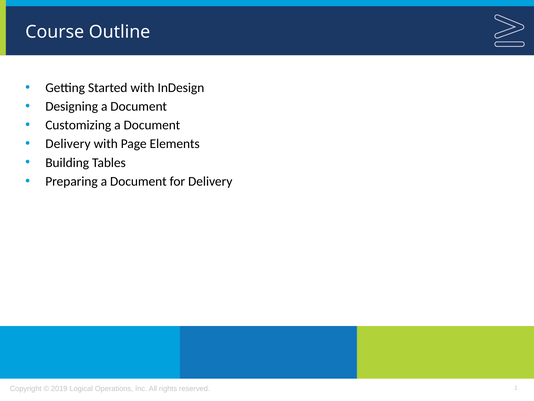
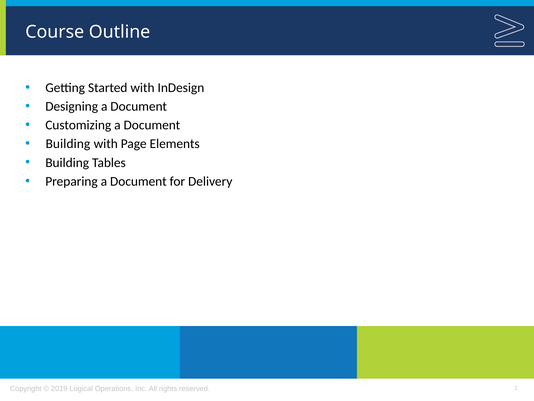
Delivery at (68, 144): Delivery -> Building
